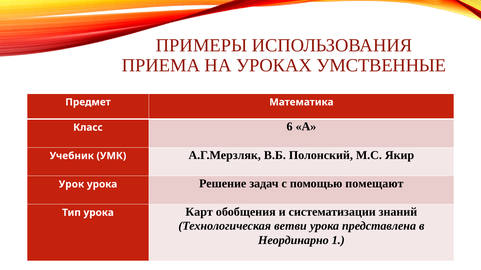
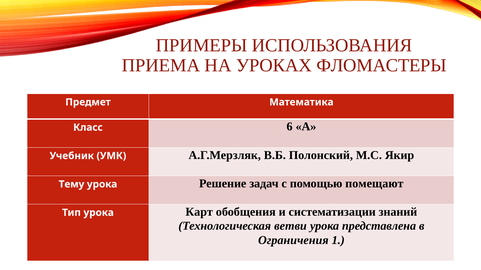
УМСТВЕННЫЕ: УМСТВЕННЫЕ -> ФЛОМАСТЕРЫ
Урок: Урок -> Тему
Неординарно: Неординарно -> Ограничения
